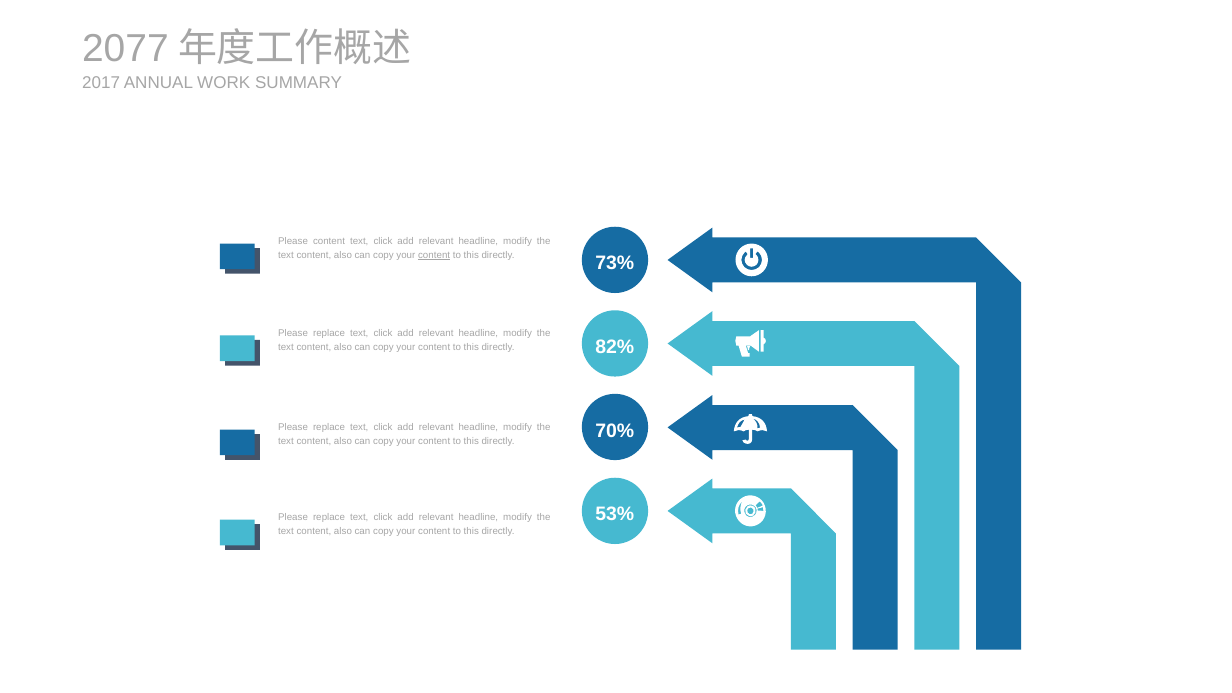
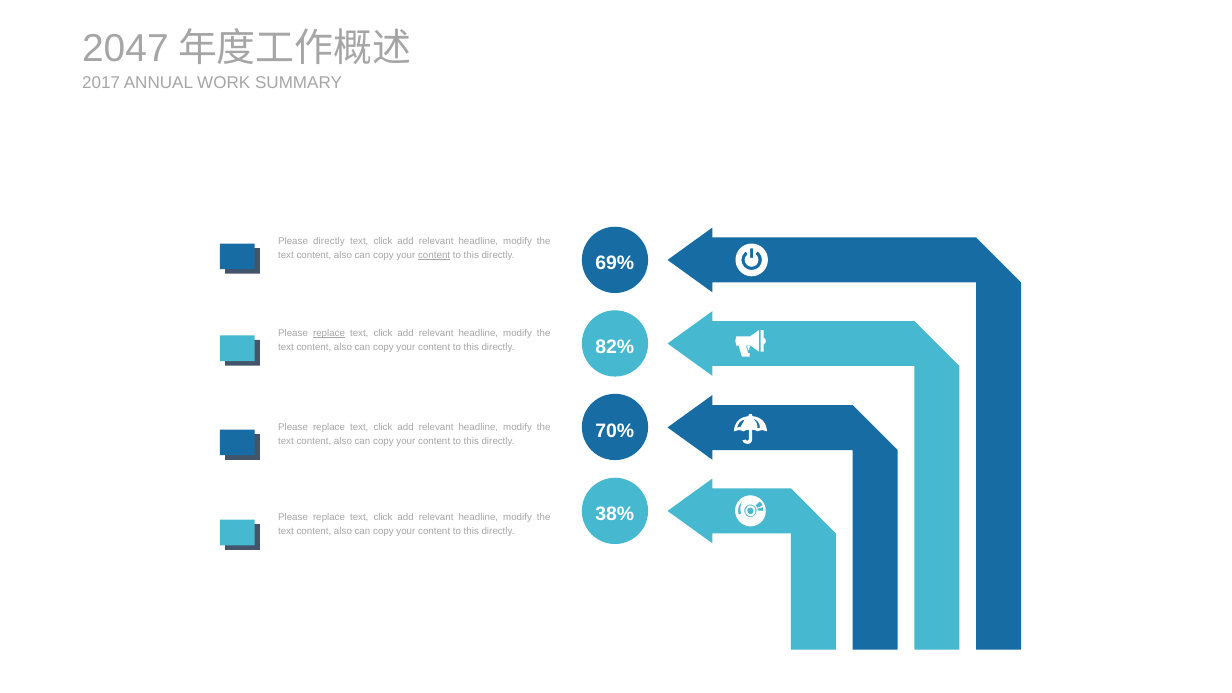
2077: 2077 -> 2047
Please content: content -> directly
73%: 73% -> 69%
replace at (329, 333) underline: none -> present
53%: 53% -> 38%
